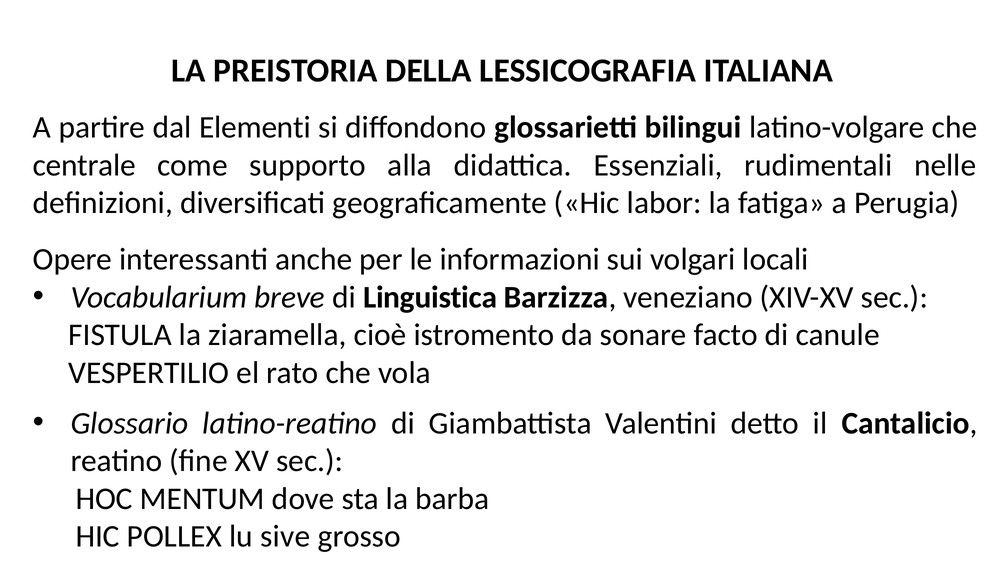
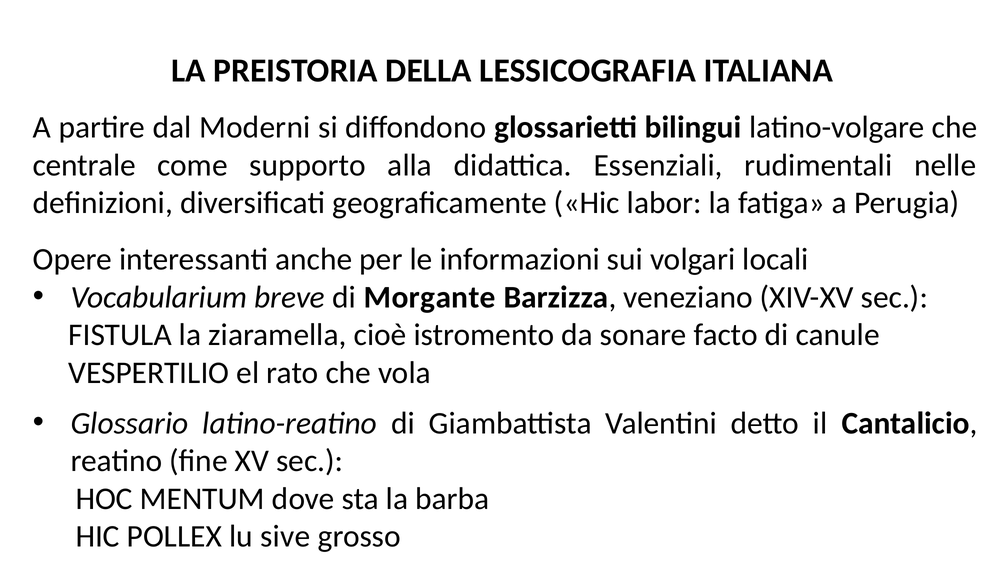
Elementi: Elementi -> Moderni
Linguistica: Linguistica -> Morgante
